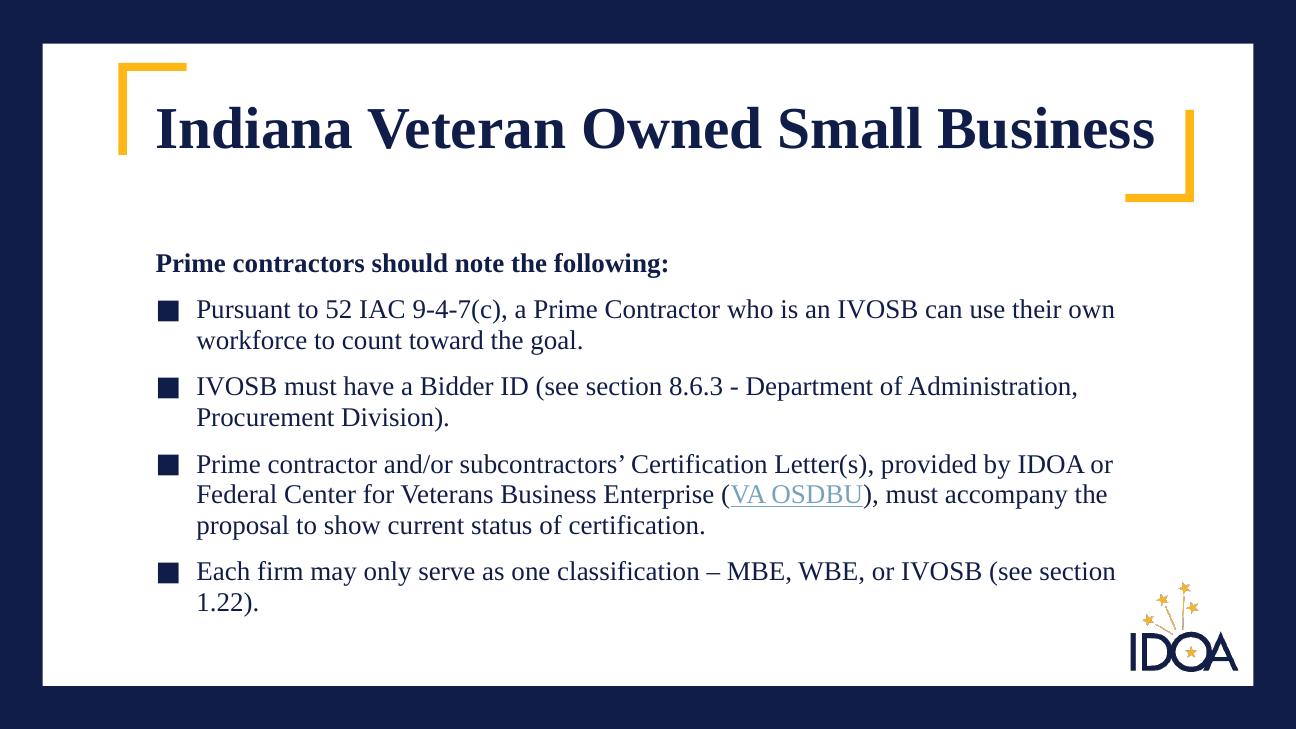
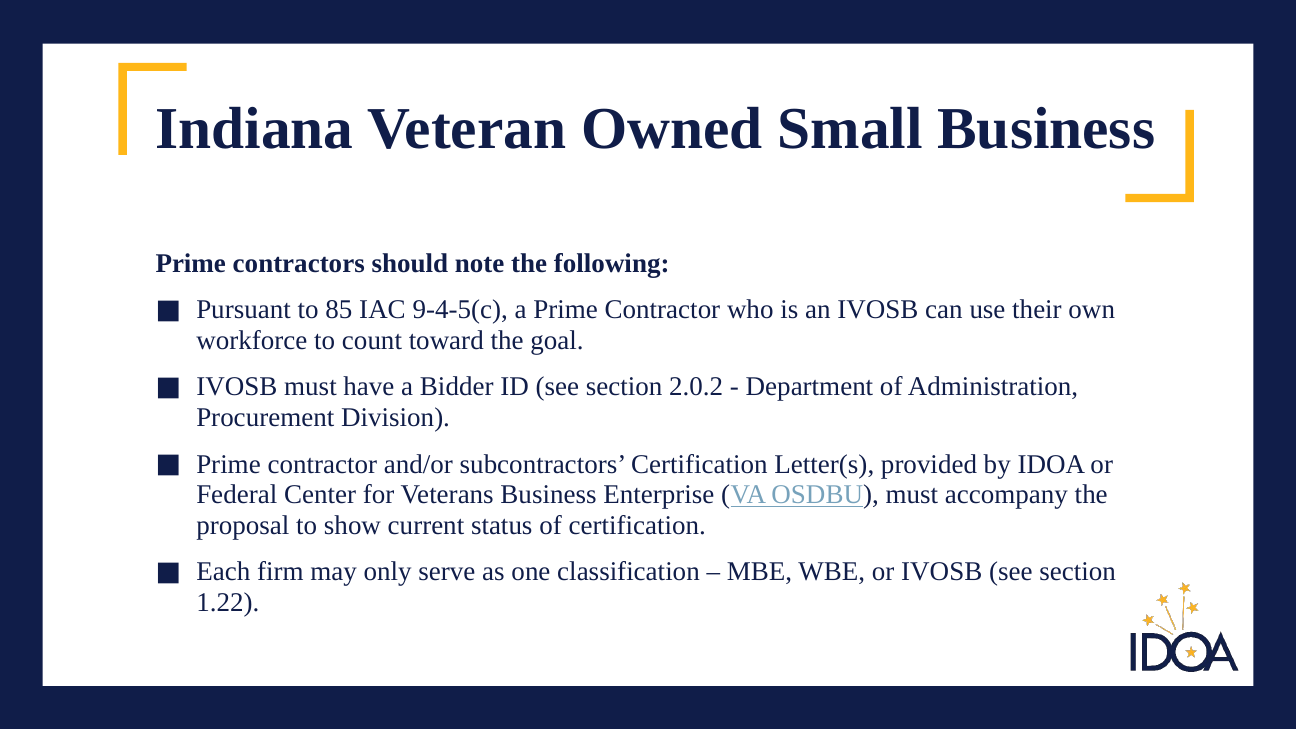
52: 52 -> 85
9-4-7(c: 9-4-7(c -> 9-4-5(c
8.6.3: 8.6.3 -> 2.0.2
